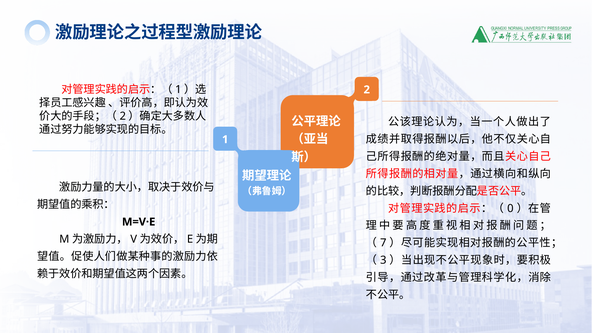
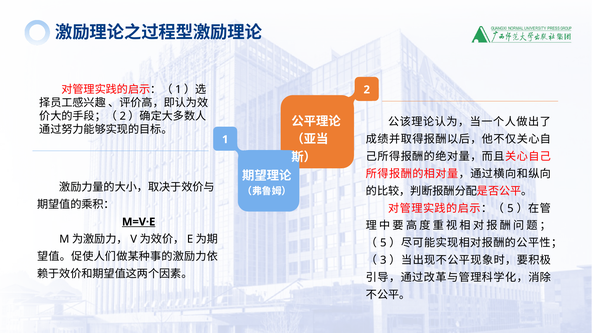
0 at (510, 208): 0 -> 5
M=V·E underline: none -> present
7 at (383, 243): 7 -> 5
